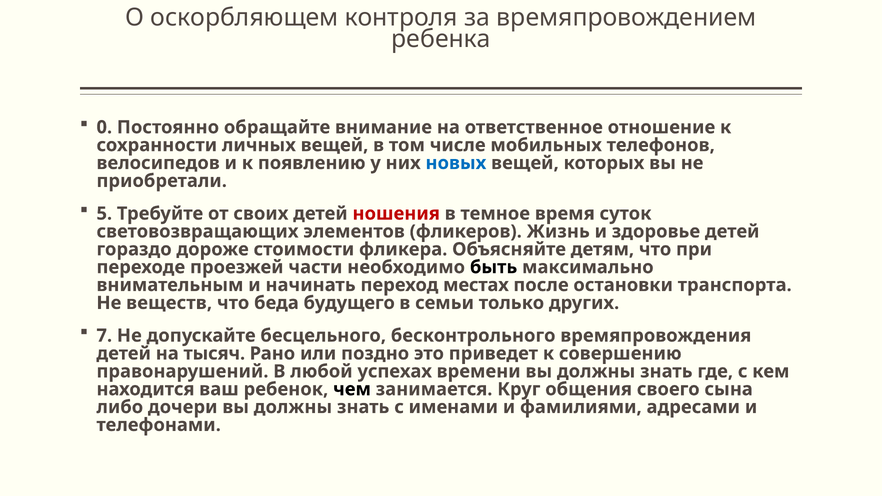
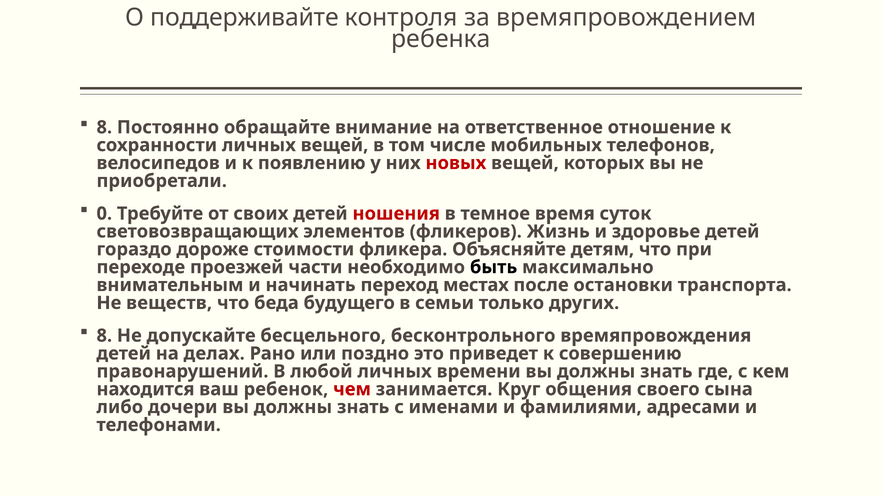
оскорбляющем: оскорбляющем -> поддерживайте
0 at (104, 127): 0 -> 8
новых colour: blue -> red
5: 5 -> 0
7 at (104, 336): 7 -> 8
тысяч: тысяч -> делах
любой успехах: успехах -> личных
чем colour: black -> red
